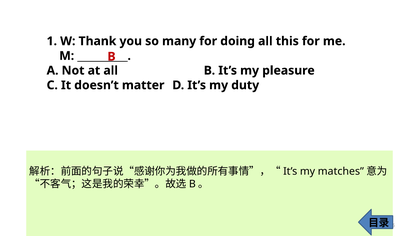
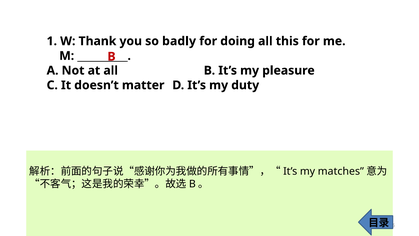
many: many -> badly
